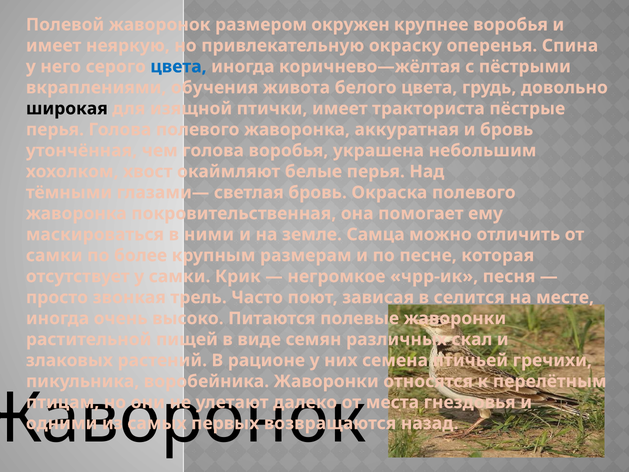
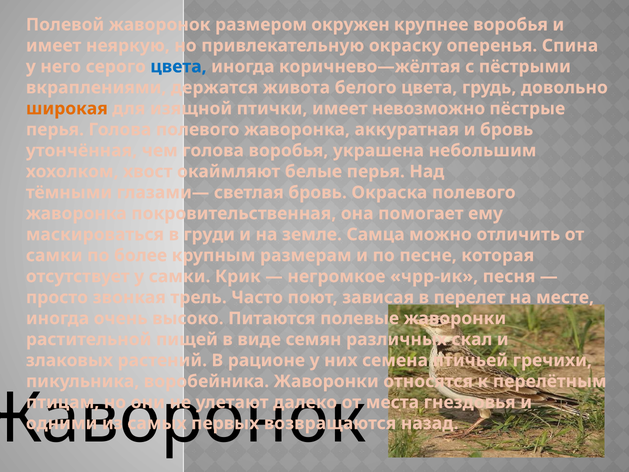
обучения: обучения -> держатся
широкая colour: black -> orange
тракториста: тракториста -> невозможно
ними: ними -> груди
селится: селится -> перелет
